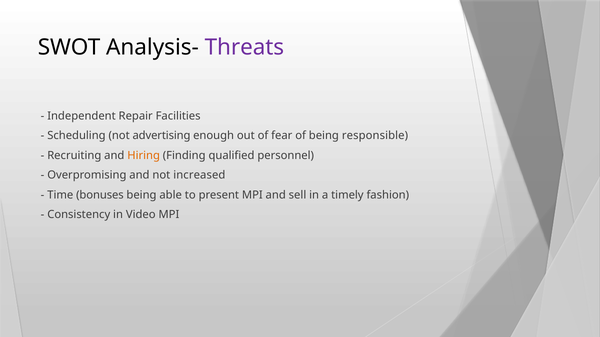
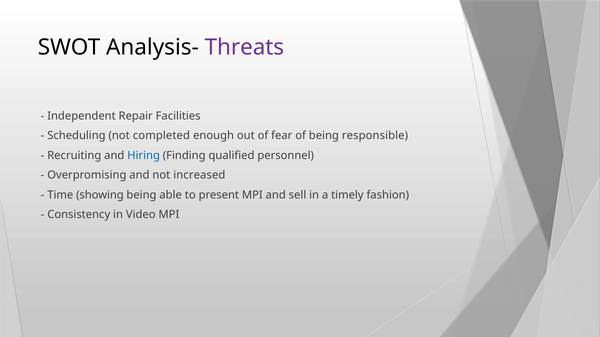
advertising: advertising -> completed
Hiring colour: orange -> blue
bonuses: bonuses -> showing
